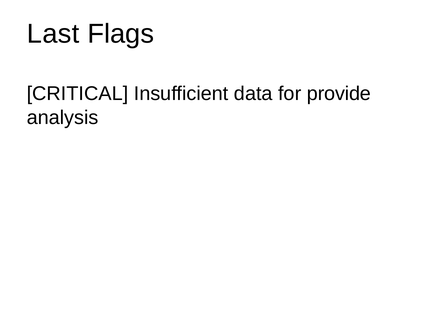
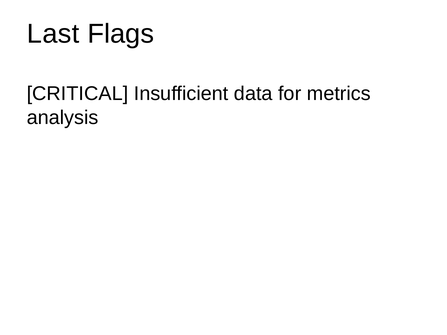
provide: provide -> metrics
